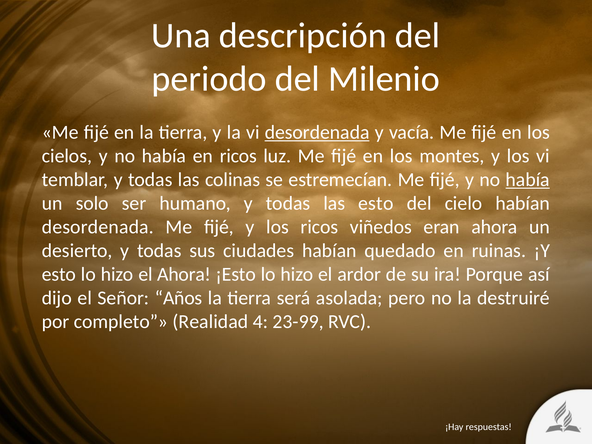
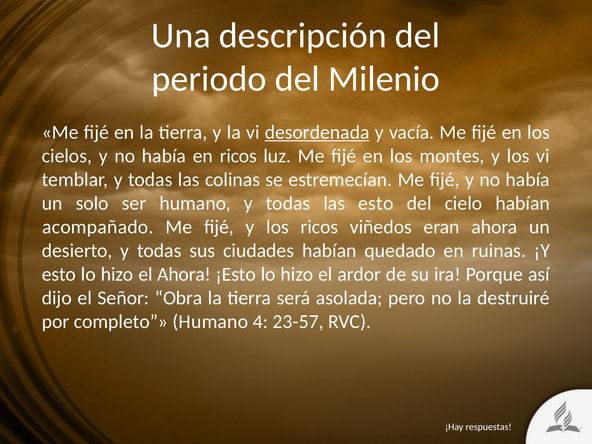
había at (528, 180) underline: present -> none
desordenada at (98, 227): desordenada -> acompañado
Años: Años -> Obra
completo Realidad: Realidad -> Humano
23-99: 23-99 -> 23-57
